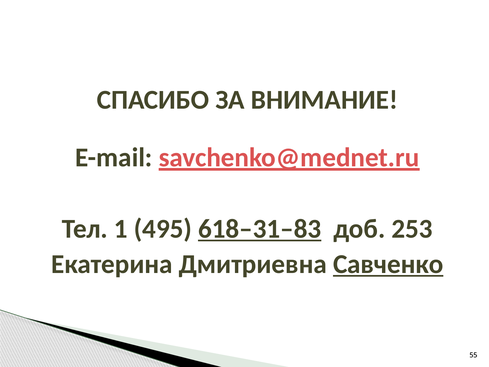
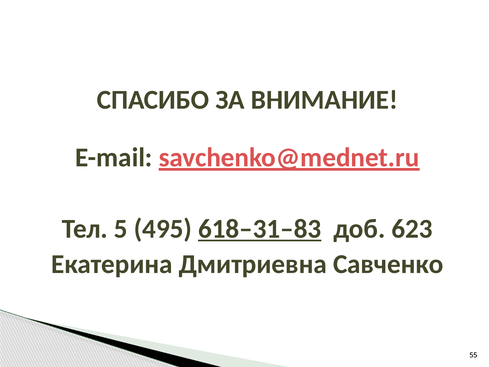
1: 1 -> 5
253: 253 -> 623
Савченко underline: present -> none
